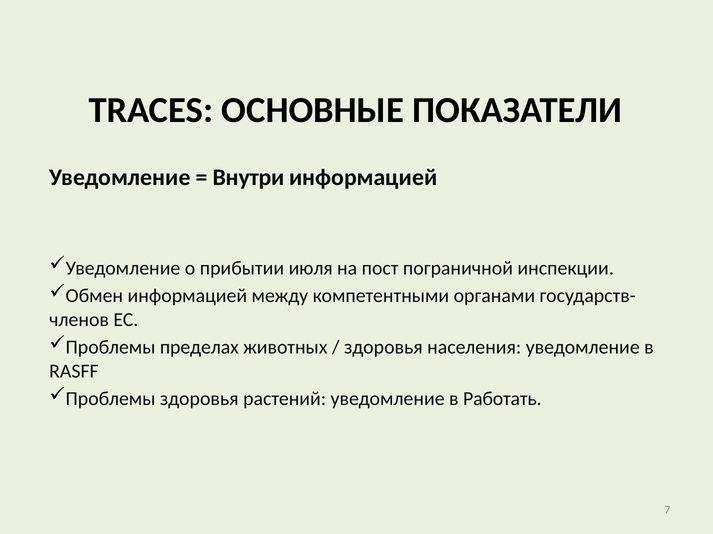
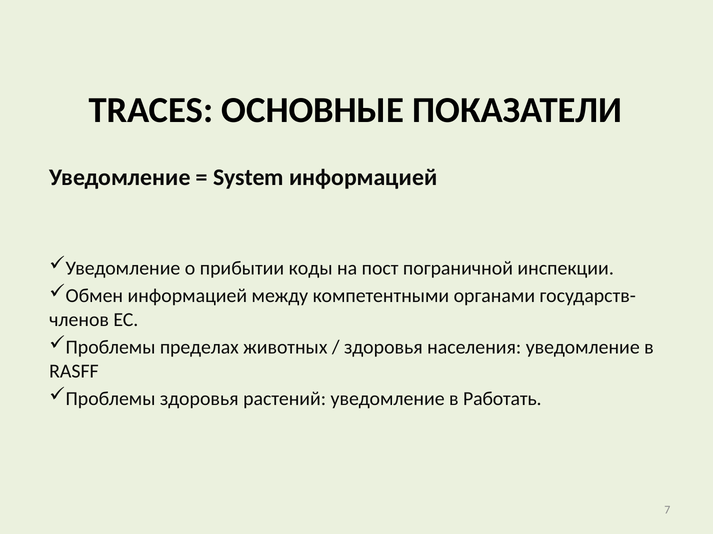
Внутри: Внутри -> System
июля: июля -> коды
